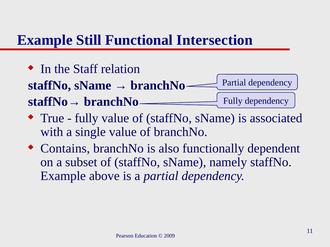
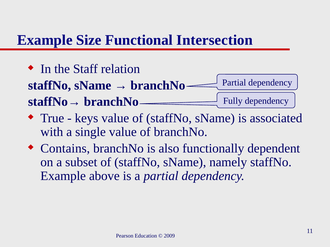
Still: Still -> Size
fully at (87, 118): fully -> keys
